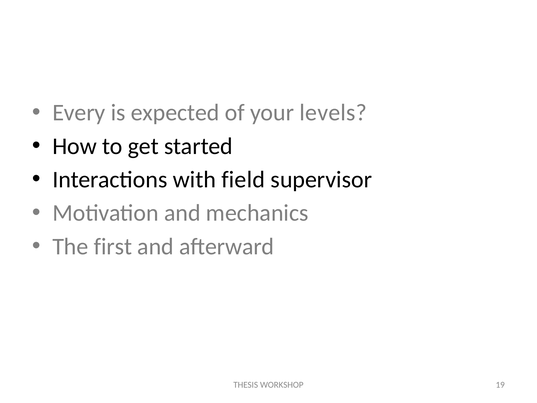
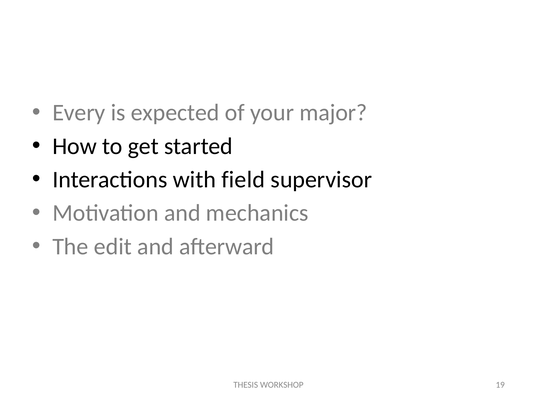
levels: levels -> major
first: first -> edit
